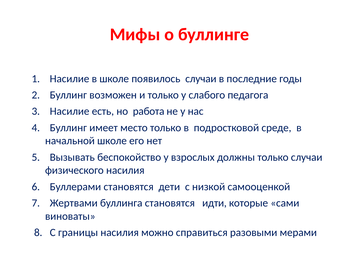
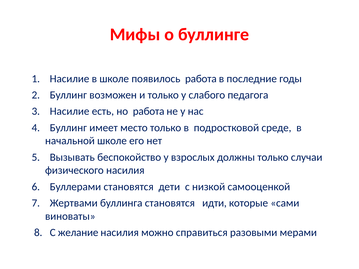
появилось случаи: случаи -> работа
границы: границы -> желание
